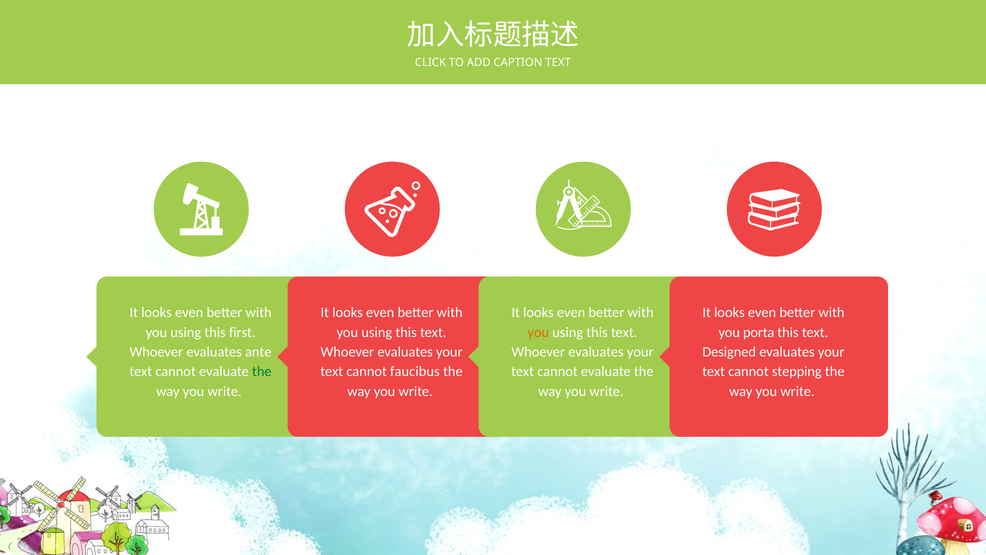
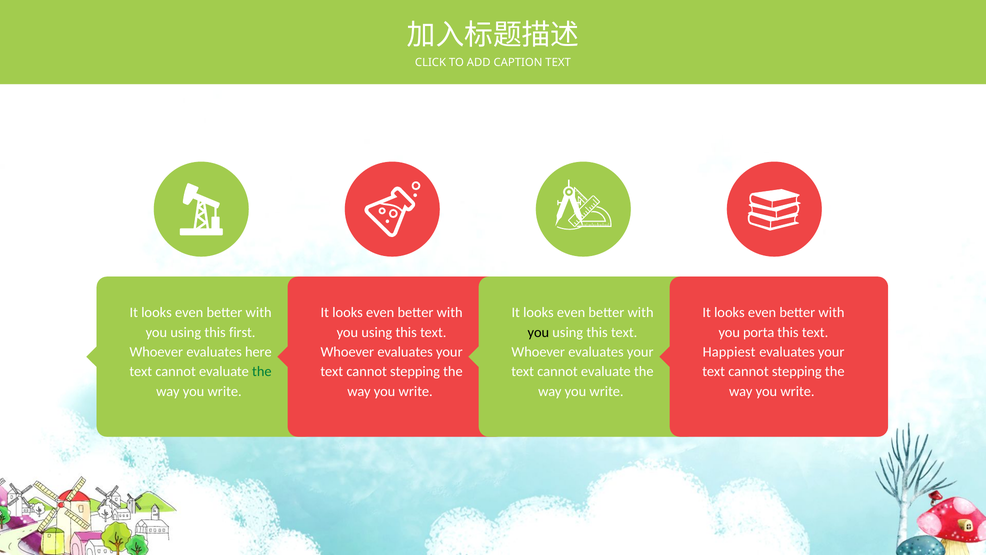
you at (538, 332) colour: orange -> black
ante: ante -> here
Designed: Designed -> Happiest
faucibus at (415, 372): faucibus -> stepping
